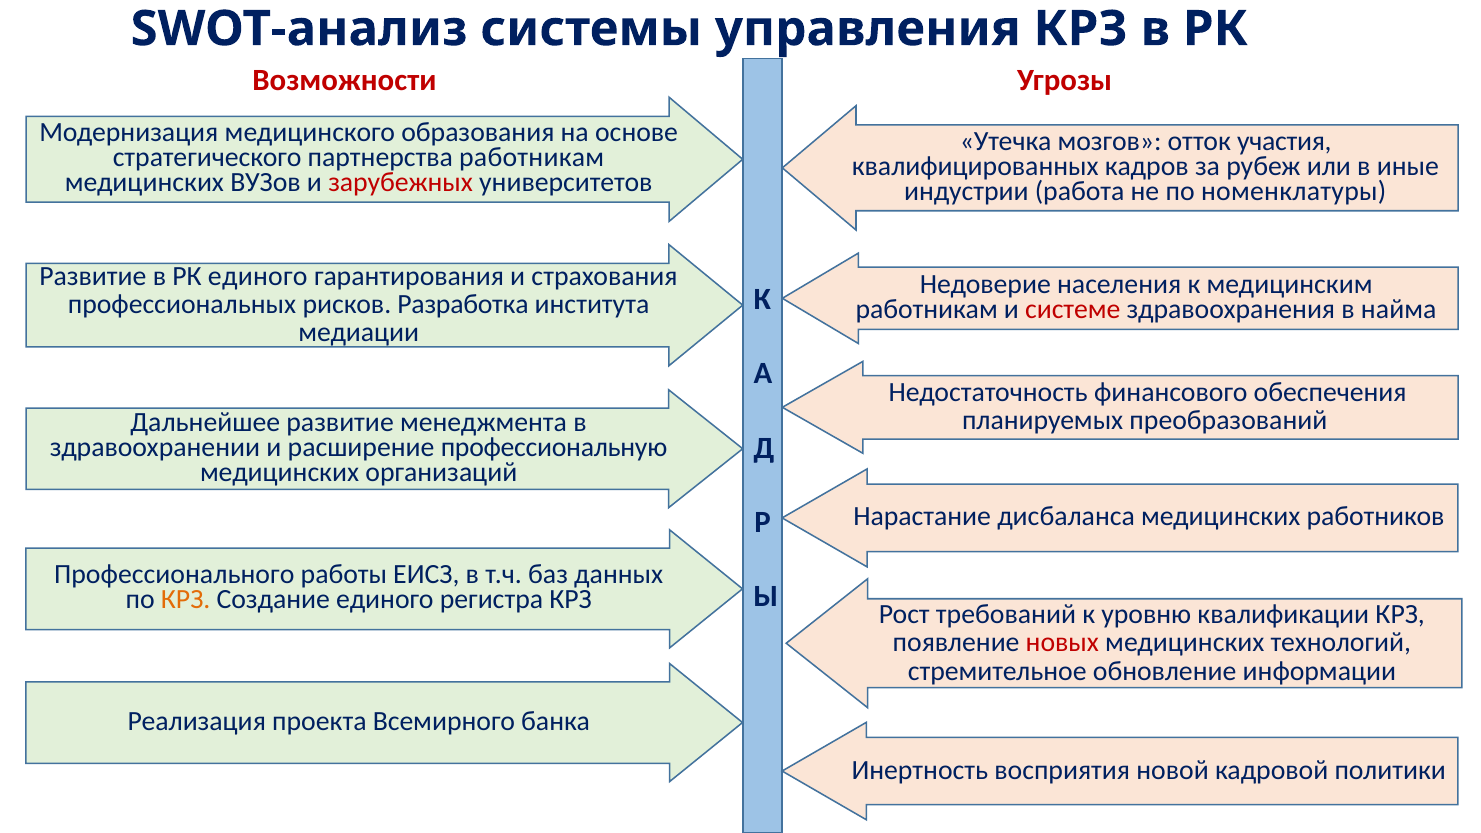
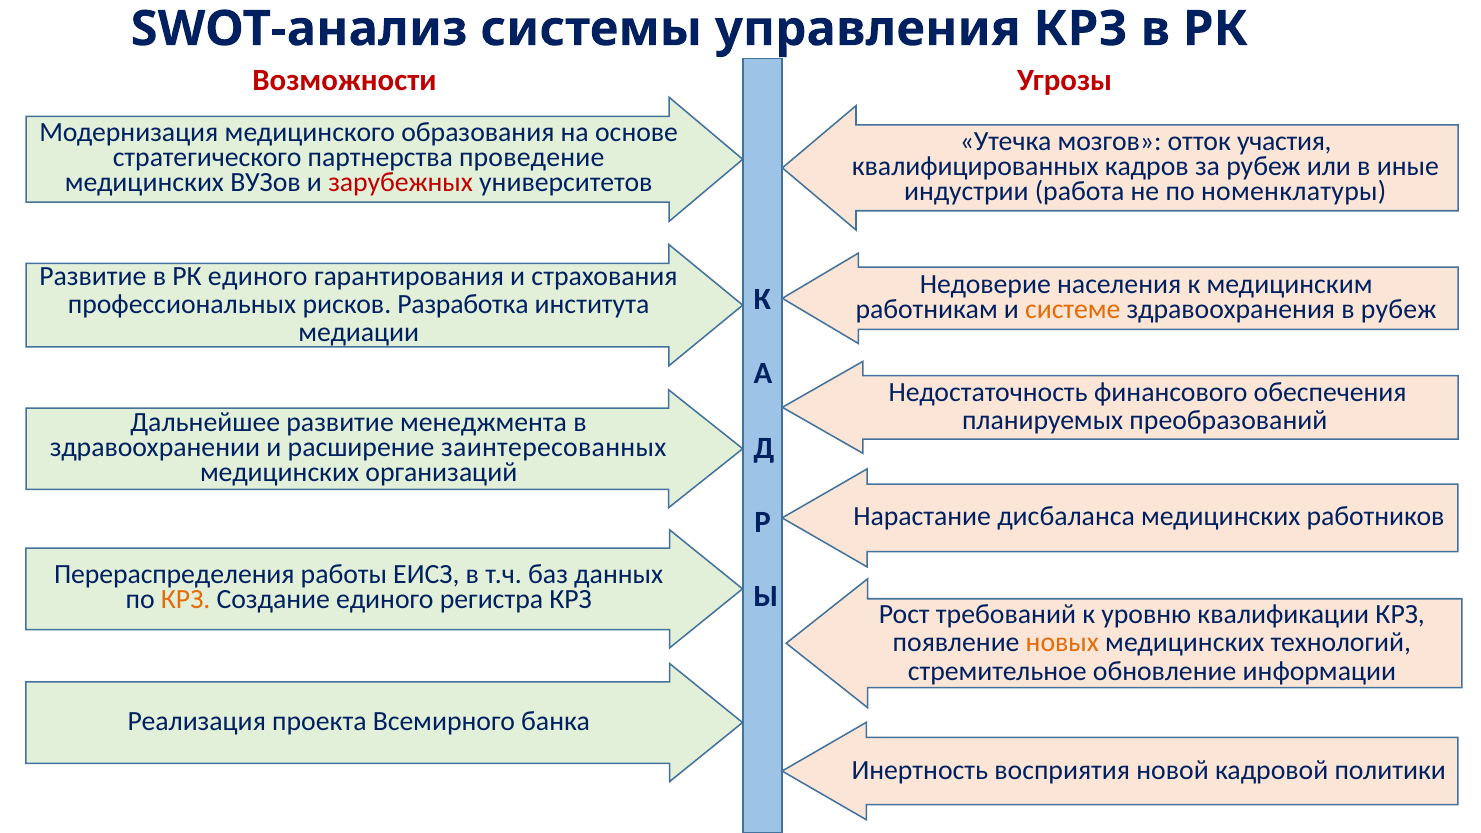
партнерства работникам: работникам -> проведение
системе colour: red -> orange
в найма: найма -> рубеж
профессиональную: профессиональную -> заинтересованных
Профессионального: Профессионального -> Перераспределения
новых colour: red -> orange
